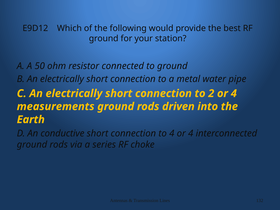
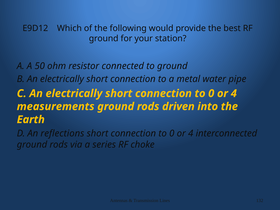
2 at (211, 93): 2 -> 0
conductive: conductive -> reflections
4 at (172, 133): 4 -> 0
